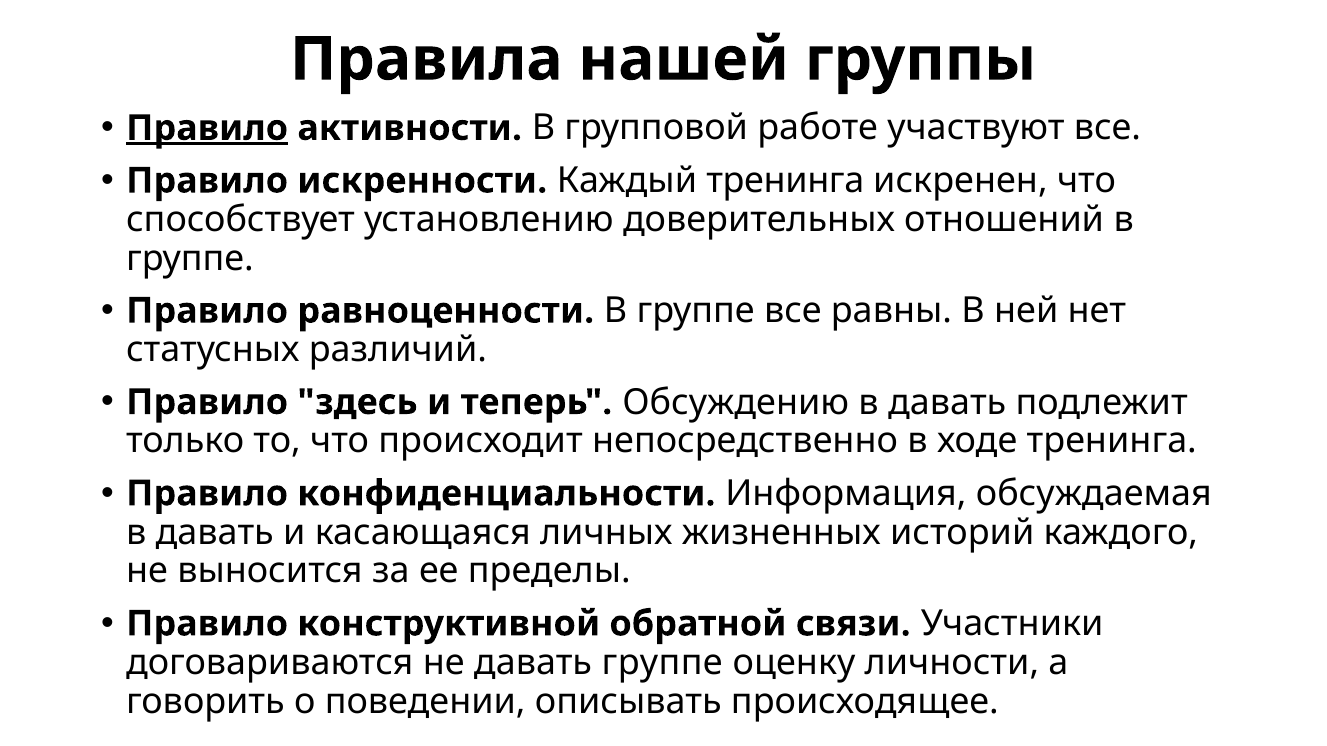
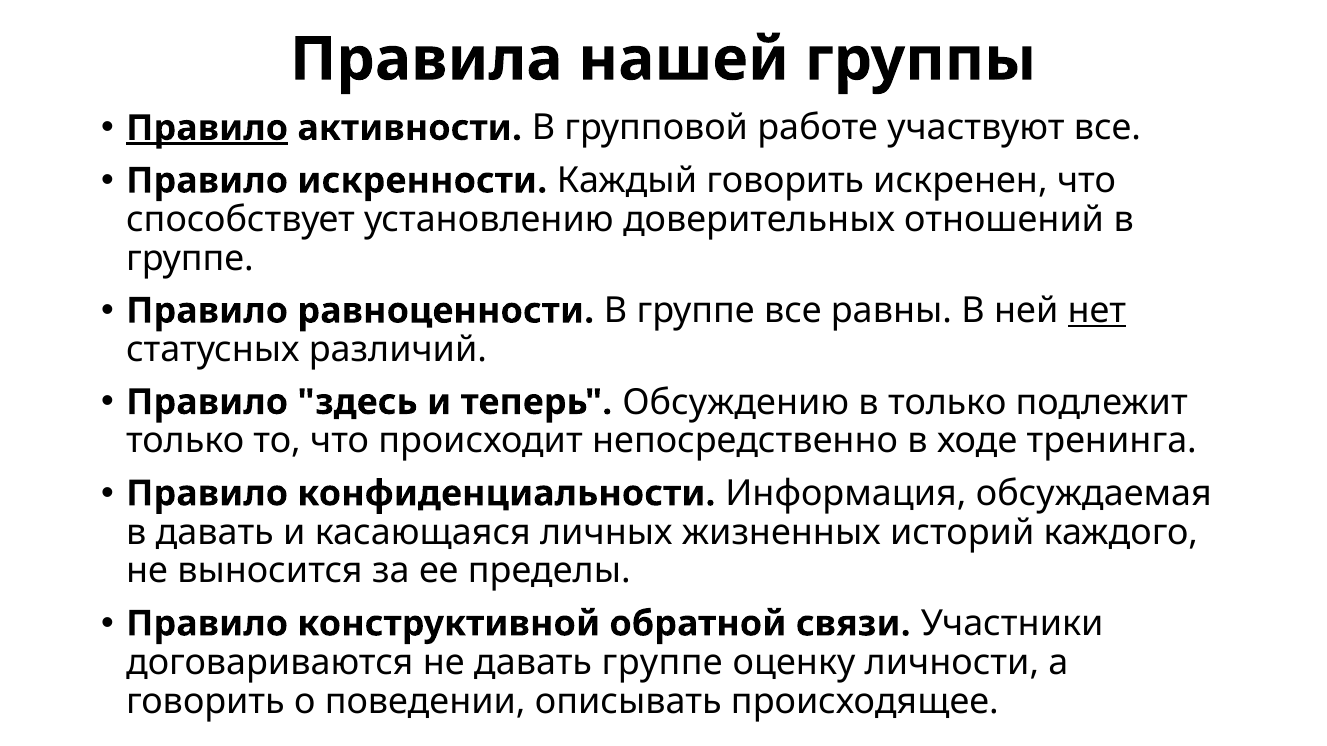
Каждый тренинга: тренинга -> говорить
нет underline: none -> present
Обсуждению в давать: давать -> только
